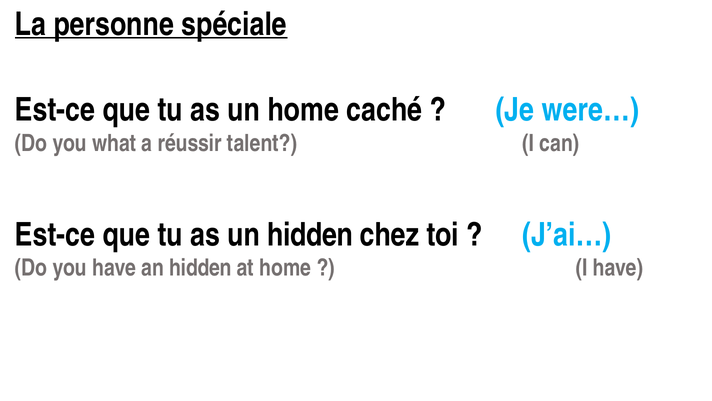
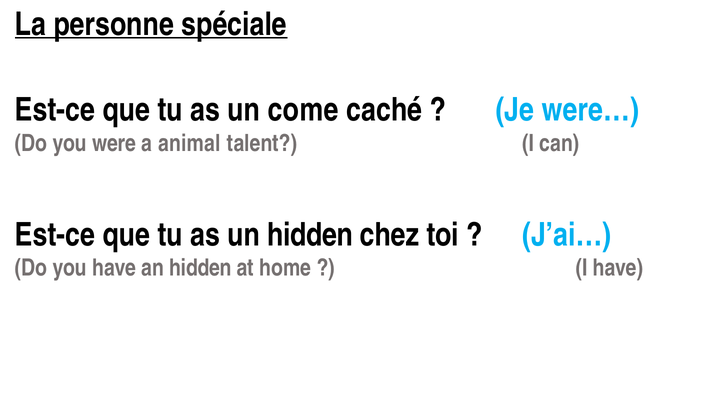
un home: home -> come
what: what -> were
réussir: réussir -> animal
